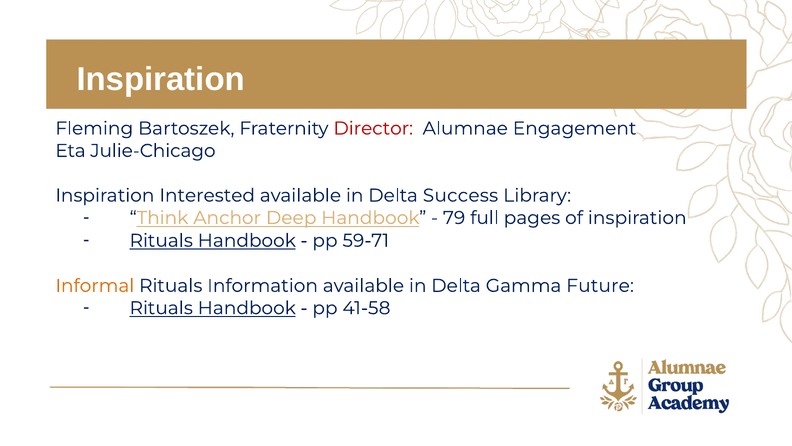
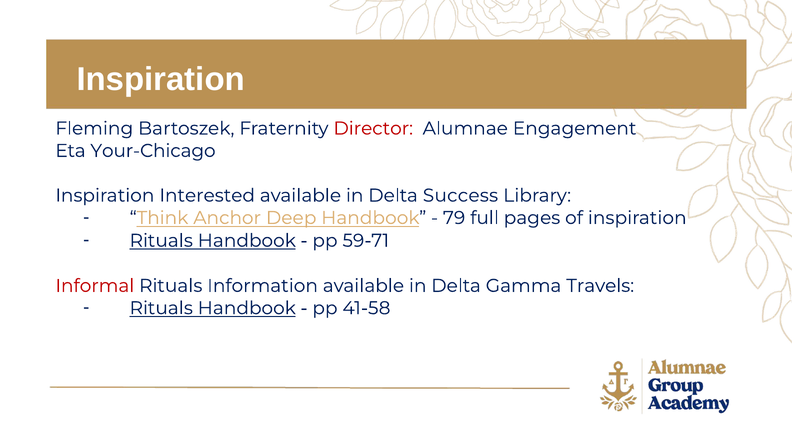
Julie-Chicago: Julie-Chicago -> Your-Chicago
Informal colour: orange -> red
Future: Future -> Travels
